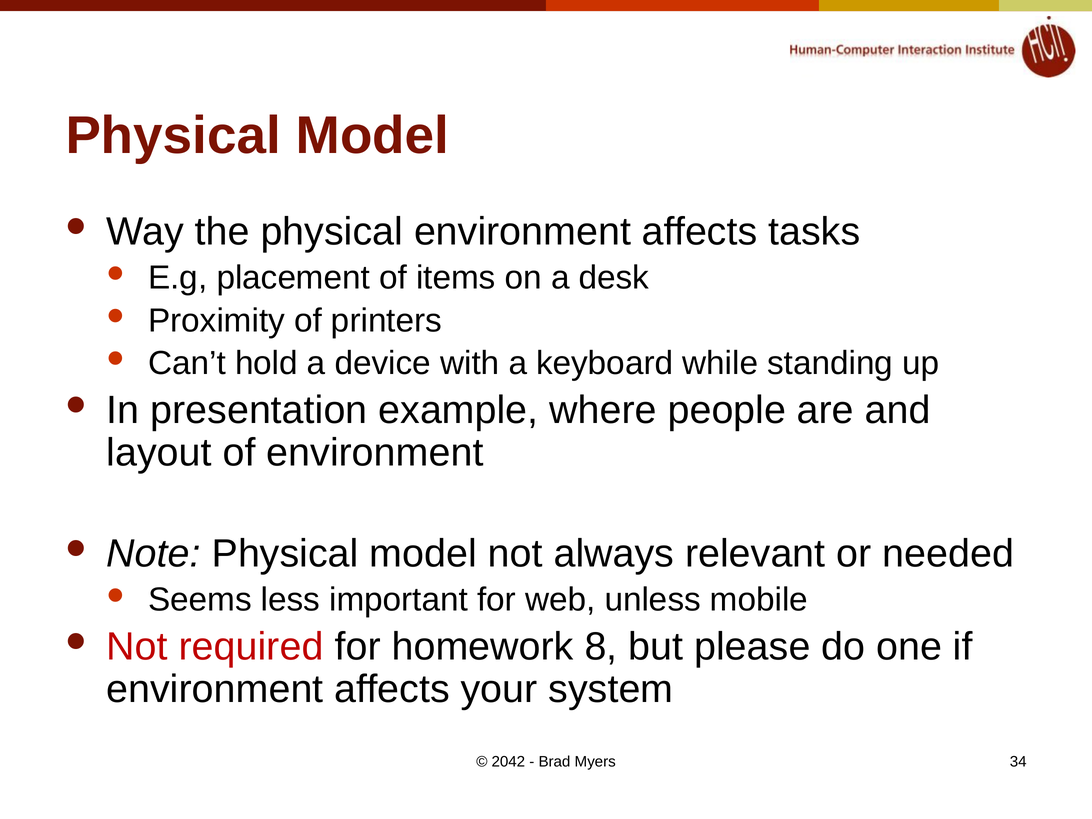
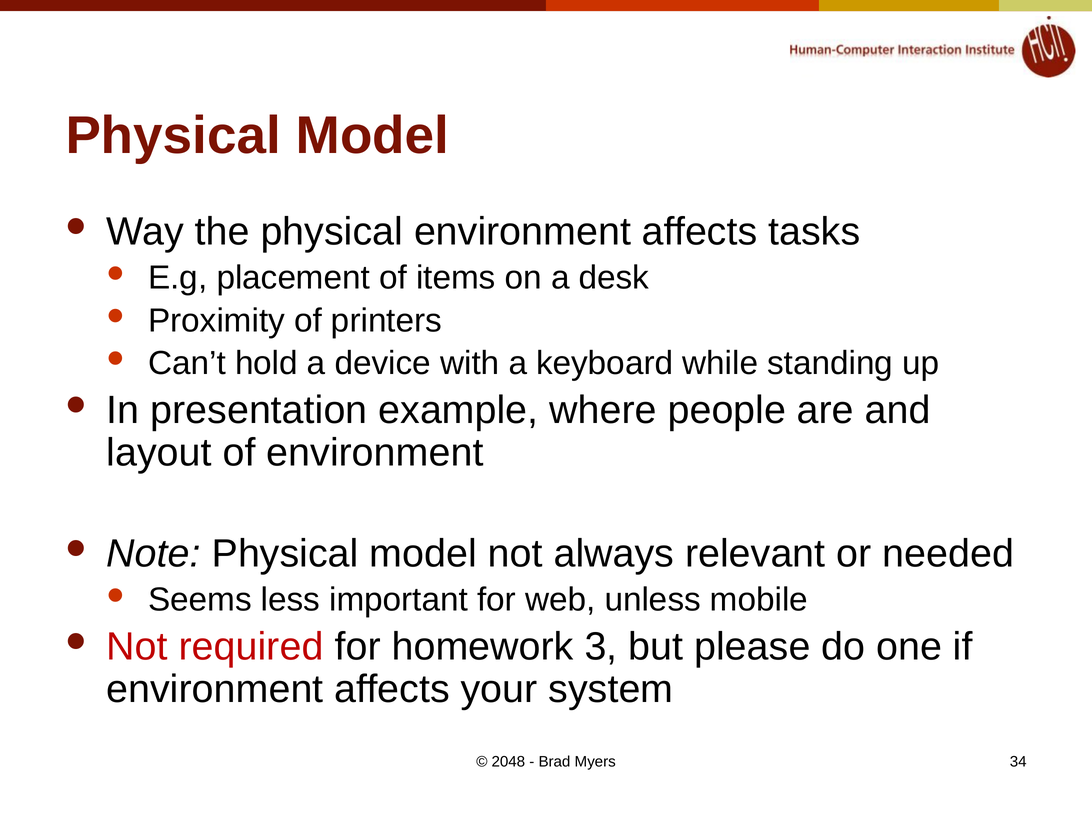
8: 8 -> 3
2042: 2042 -> 2048
